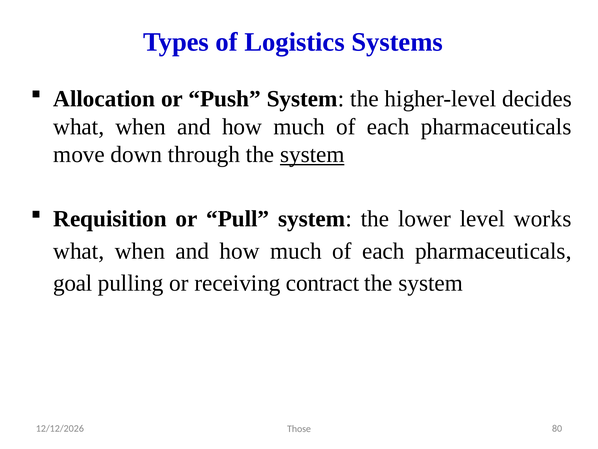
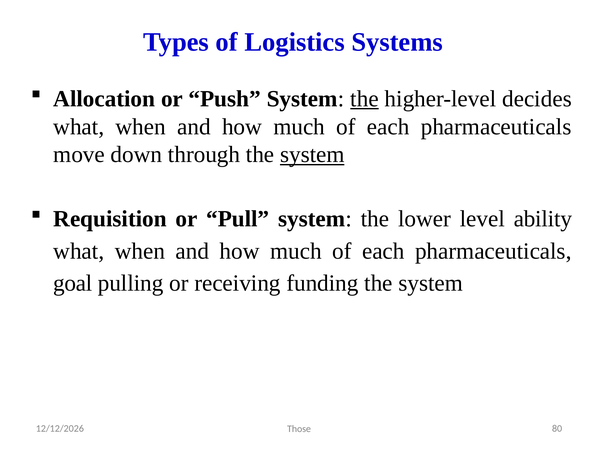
the at (364, 99) underline: none -> present
works: works -> ability
contract: contract -> funding
